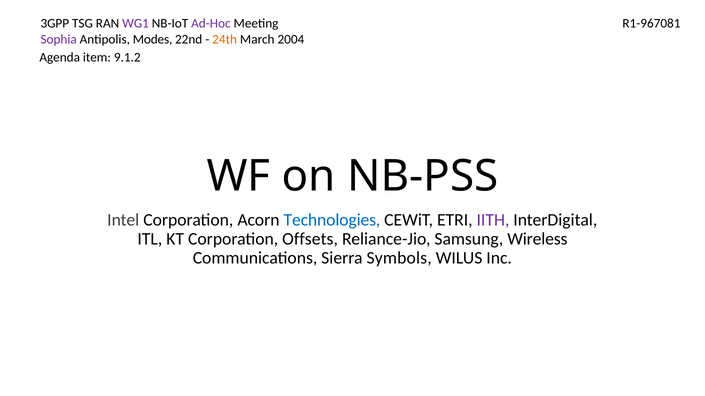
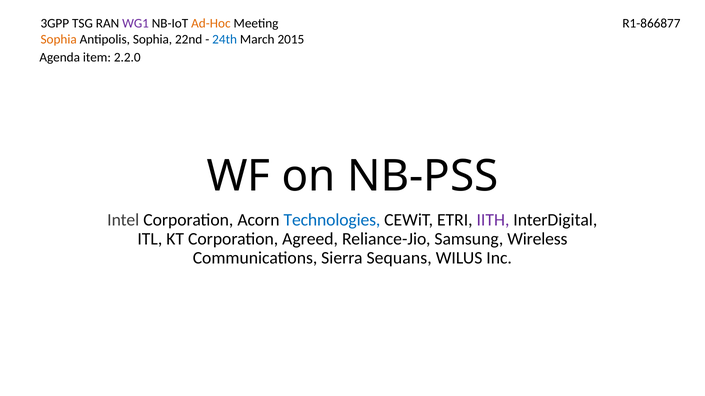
Ad-Hoc colour: purple -> orange
R1-967081: R1-967081 -> R1-866877
Sophia at (59, 39) colour: purple -> orange
Antipolis Modes: Modes -> Sophia
24th colour: orange -> blue
2004: 2004 -> 2015
9.1.2: 9.1.2 -> 2.2.0
Offsets: Offsets -> Agreed
Symbols: Symbols -> Sequans
